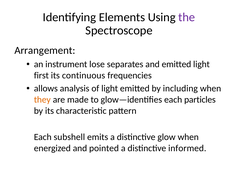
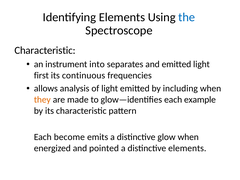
the colour: purple -> blue
Arrangement at (45, 50): Arrangement -> Characteristic
lose: lose -> into
particles: particles -> example
subshell: subshell -> become
distinctive informed: informed -> elements
